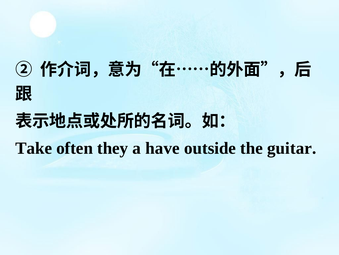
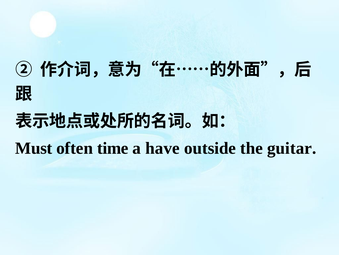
Take: Take -> Must
they: they -> time
